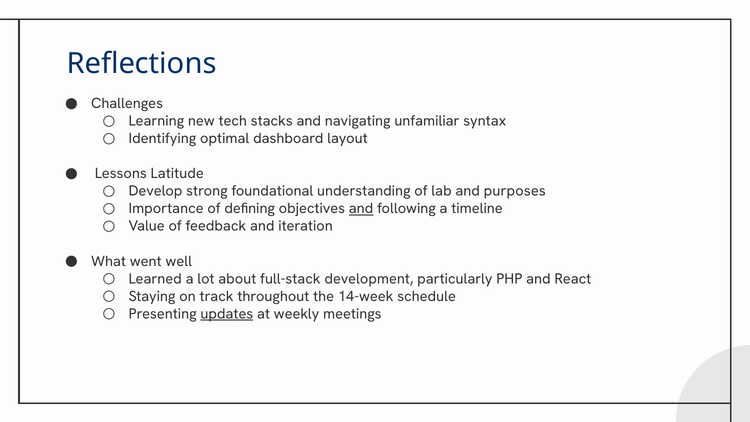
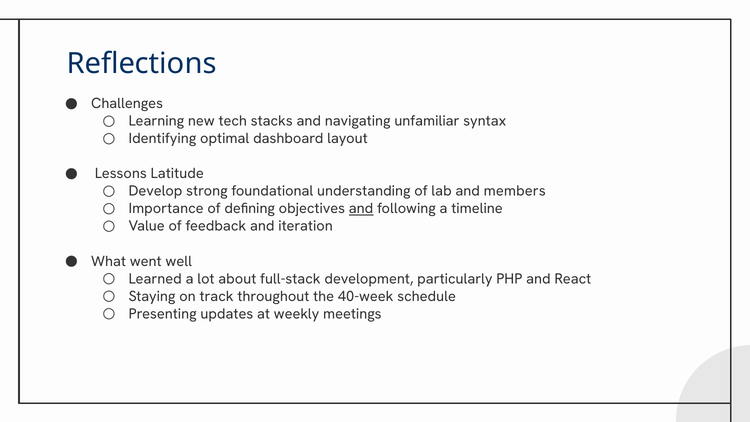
purposes: purposes -> members
14-week: 14-week -> 40-week
updates underline: present -> none
